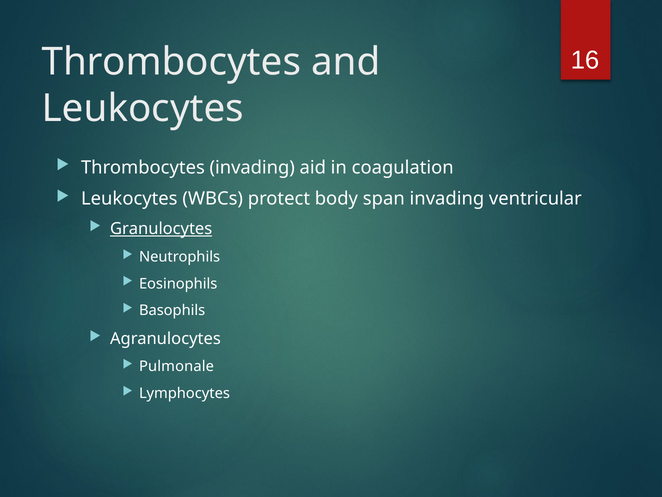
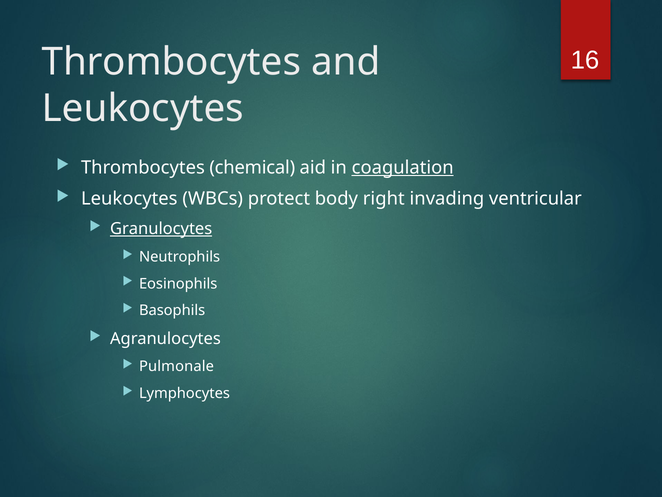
Thrombocytes invading: invading -> chemical
coagulation underline: none -> present
span: span -> right
